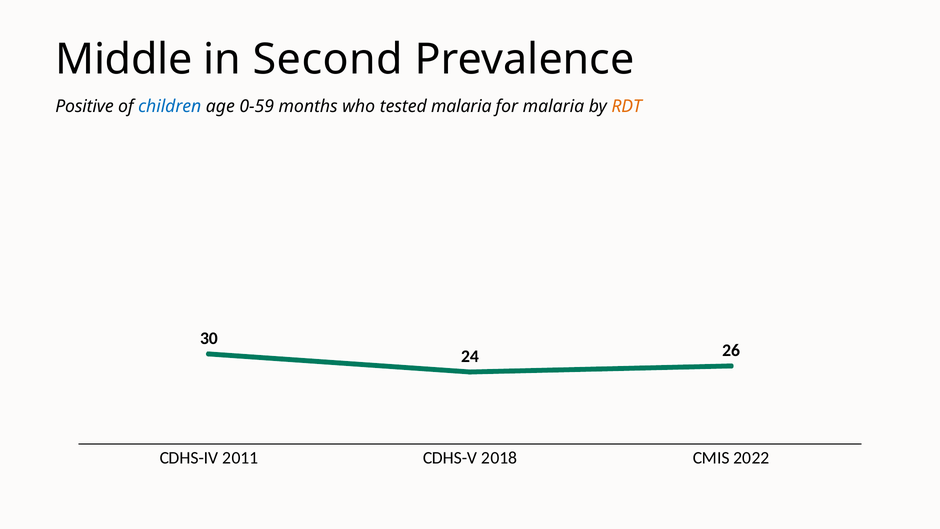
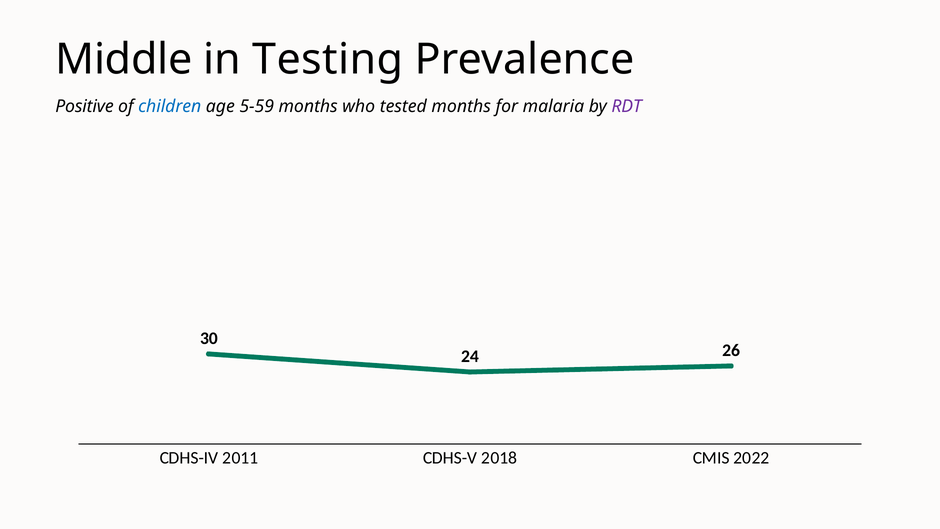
Second: Second -> Testing
0-59: 0-59 -> 5-59
tested malaria: malaria -> months
RDT colour: orange -> purple
